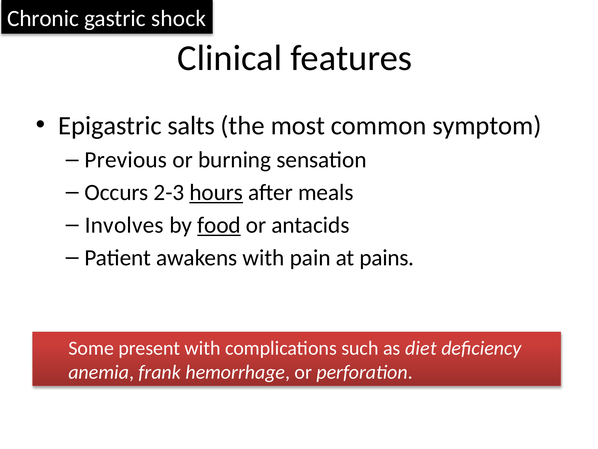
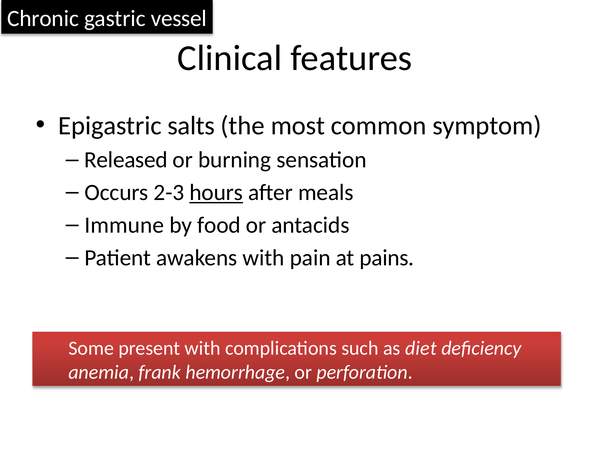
shock: shock -> vessel
Previous: Previous -> Released
Involves: Involves -> Immune
food underline: present -> none
